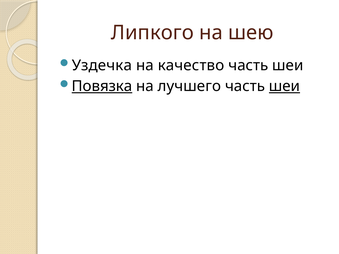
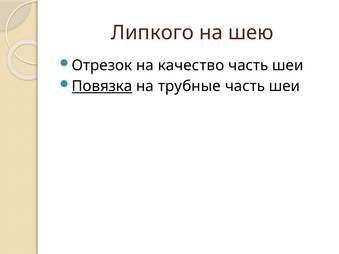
Уздечка: Уздечка -> Отрезок
лучшего: лучшего -> трубные
шеи at (284, 86) underline: present -> none
